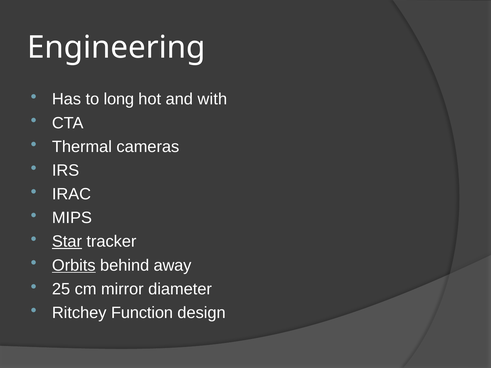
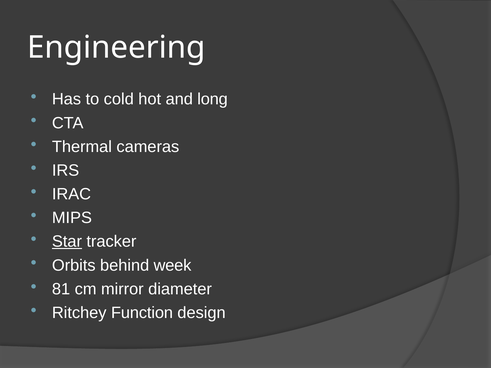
long: long -> cold
with: with -> long
Orbits underline: present -> none
away: away -> week
25: 25 -> 81
